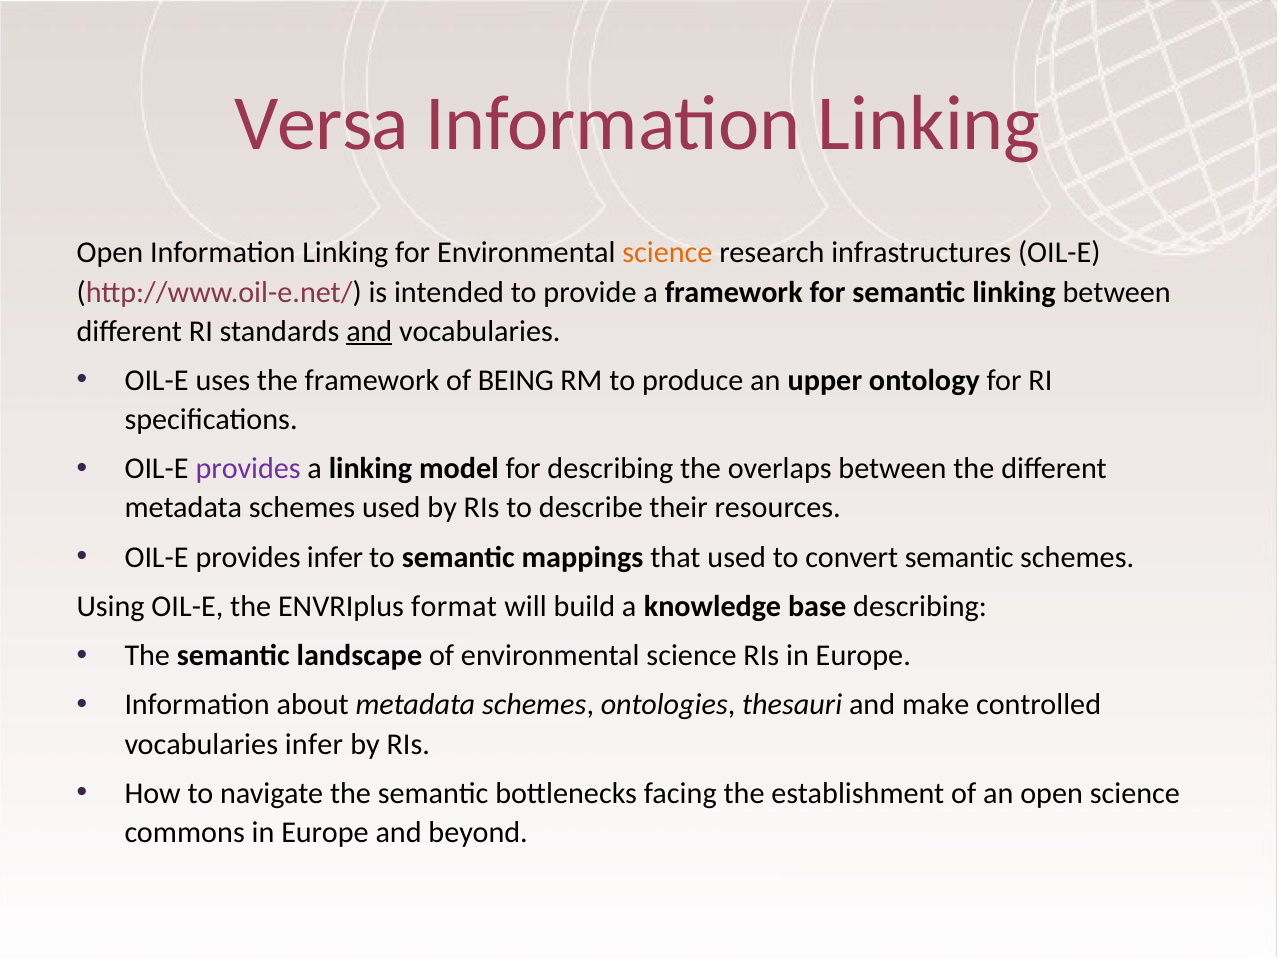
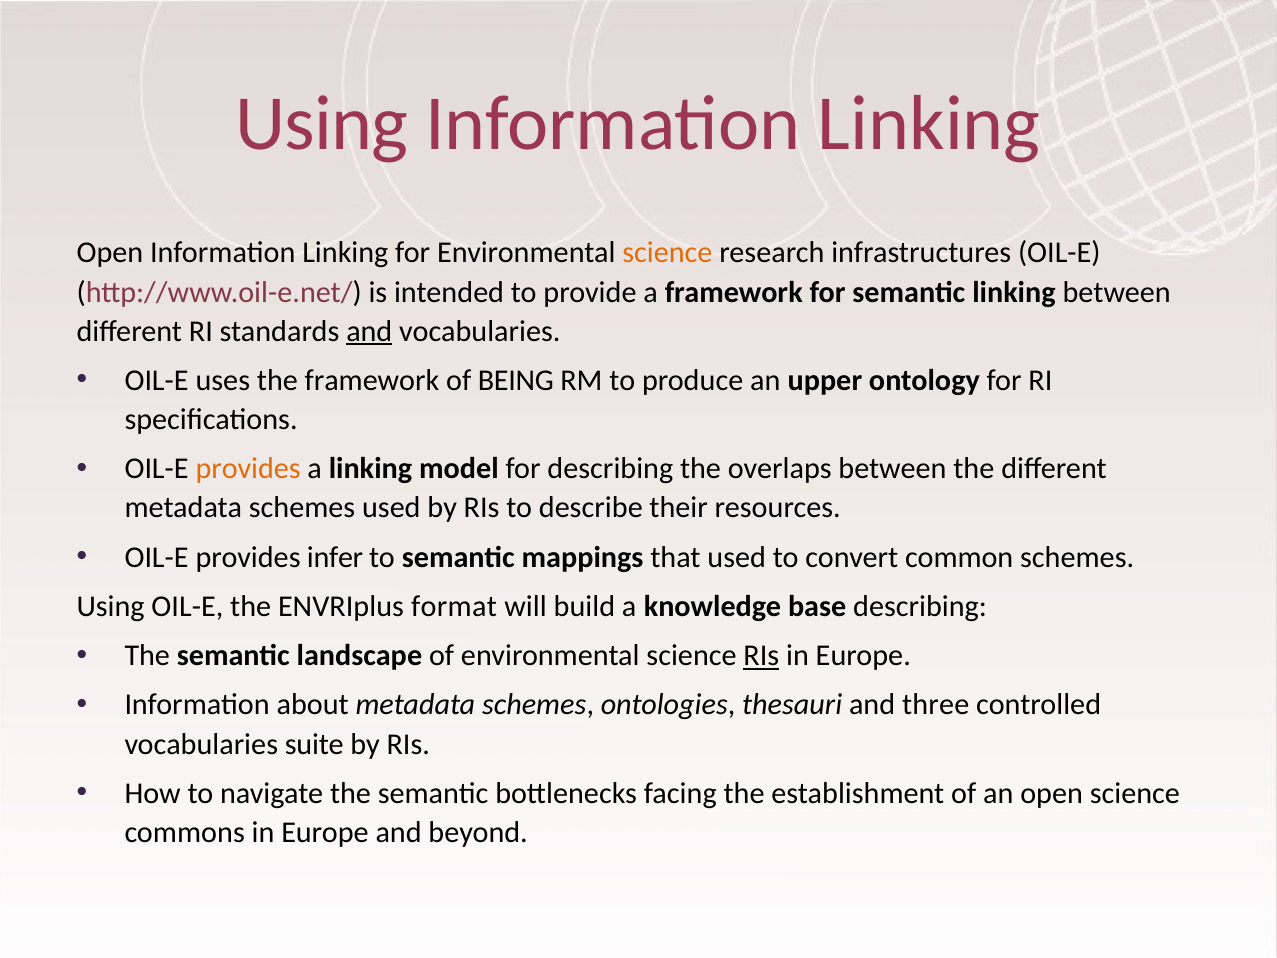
Versa at (322, 124): Versa -> Using
provides at (248, 469) colour: purple -> orange
convert semantic: semantic -> common
RIs at (761, 656) underline: none -> present
make: make -> three
vocabularies infer: infer -> suite
